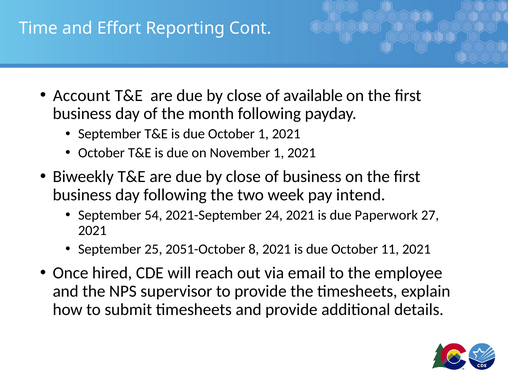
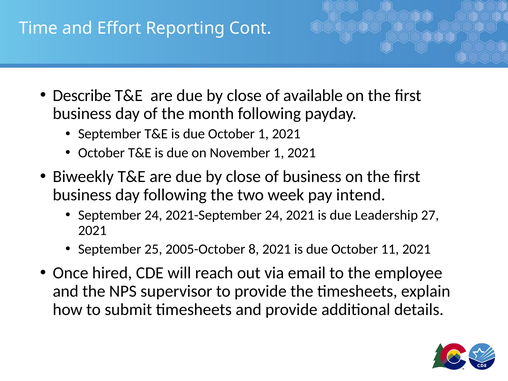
Account: Account -> Describe
September 54: 54 -> 24
Paperwork: Paperwork -> Leadership
2051-October: 2051-October -> 2005-October
